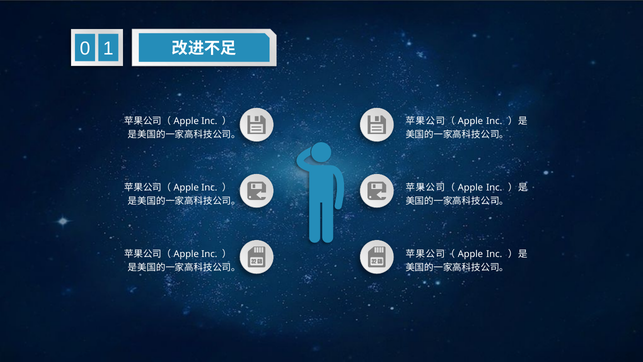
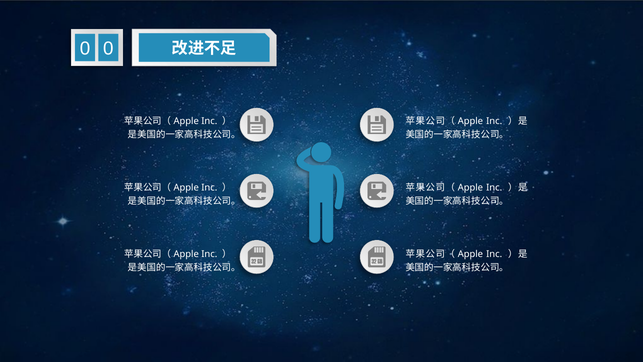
0 1: 1 -> 0
